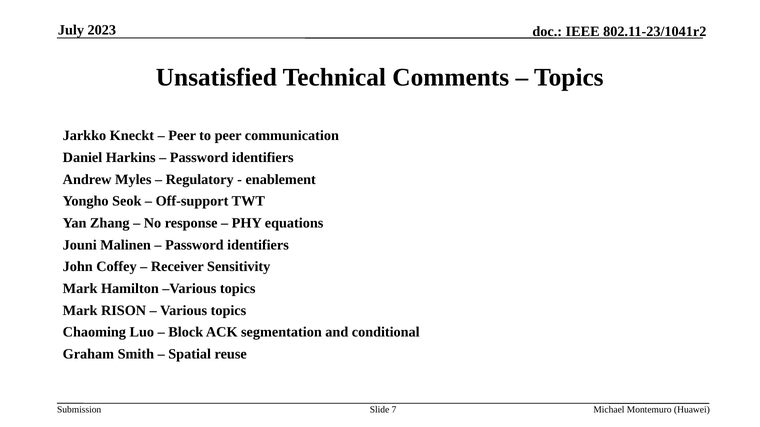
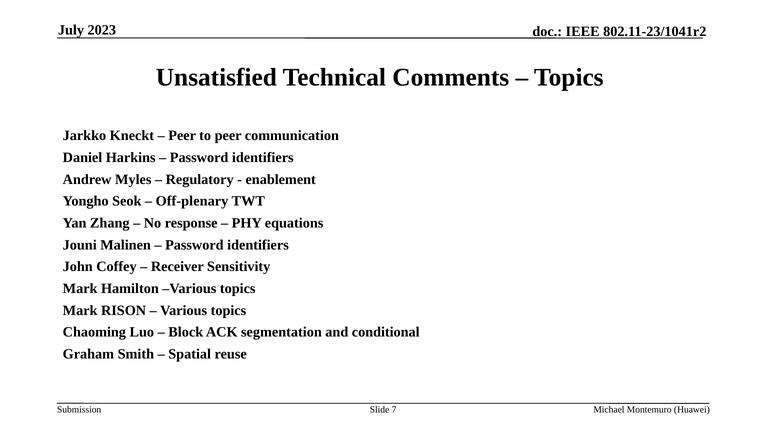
Off-support: Off-support -> Off-plenary
